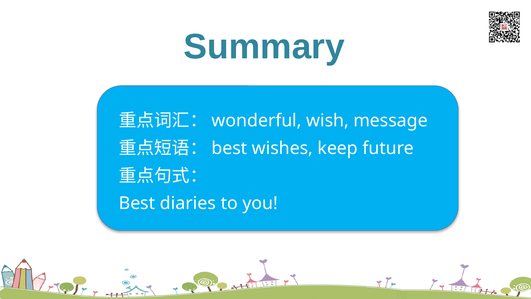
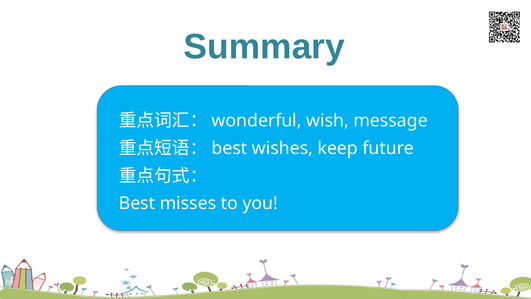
diaries: diaries -> misses
